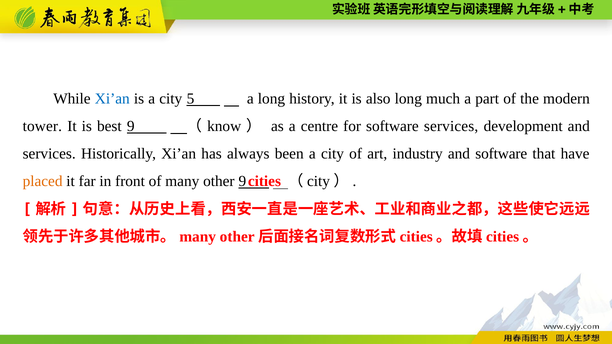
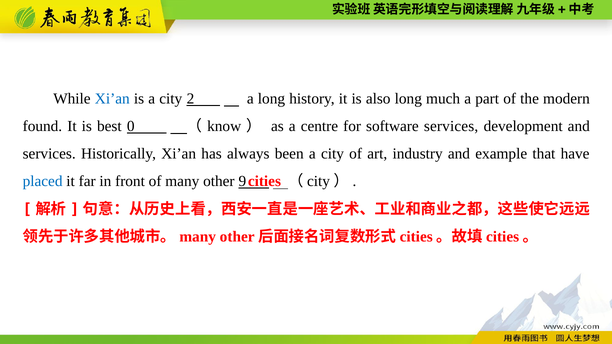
5: 5 -> 2
tower: tower -> found
best 9: 9 -> 0
and software: software -> example
placed colour: orange -> blue
